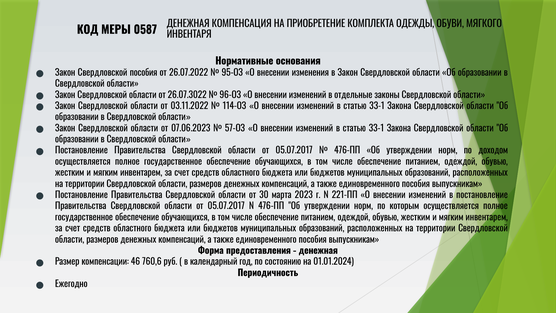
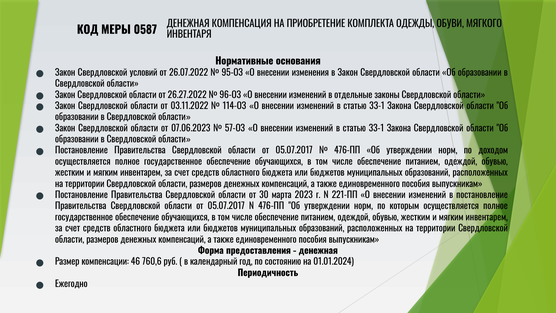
Свердловской пособия: пособия -> условий
26.07.3022: 26.07.3022 -> 26.27.2022
